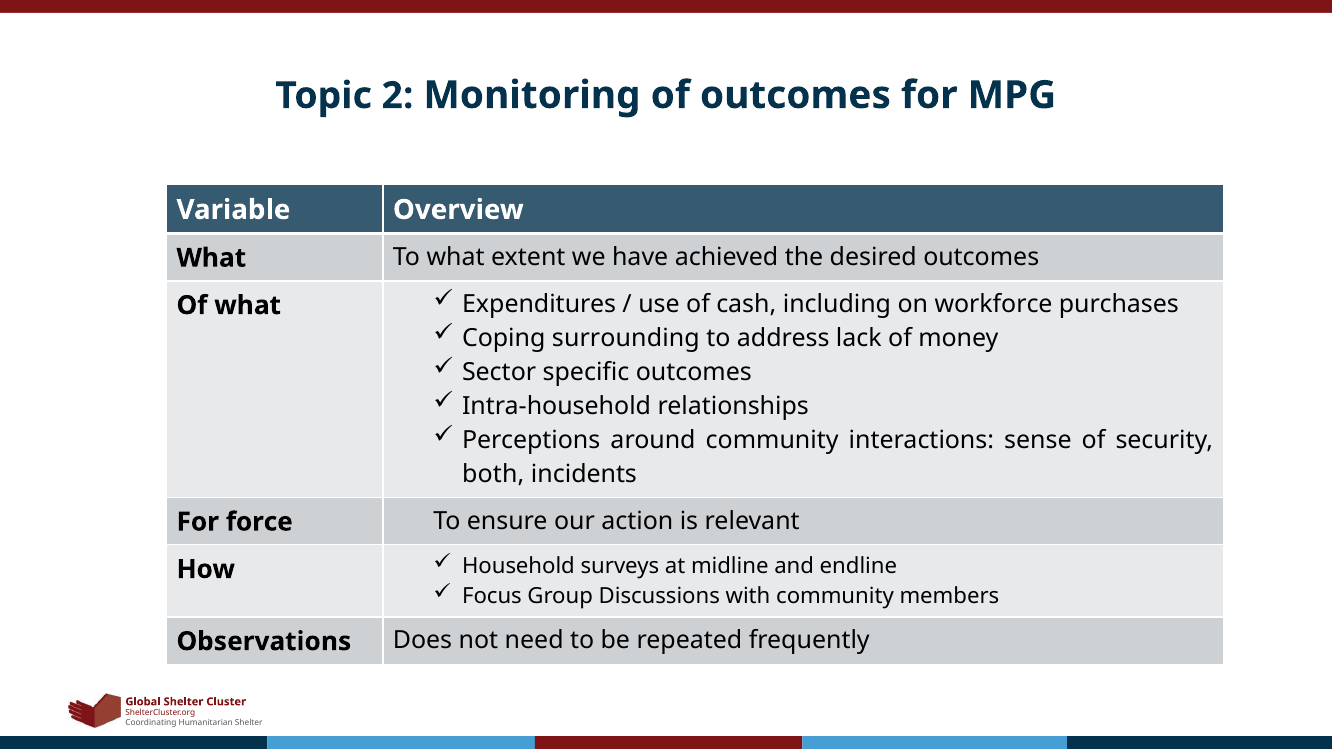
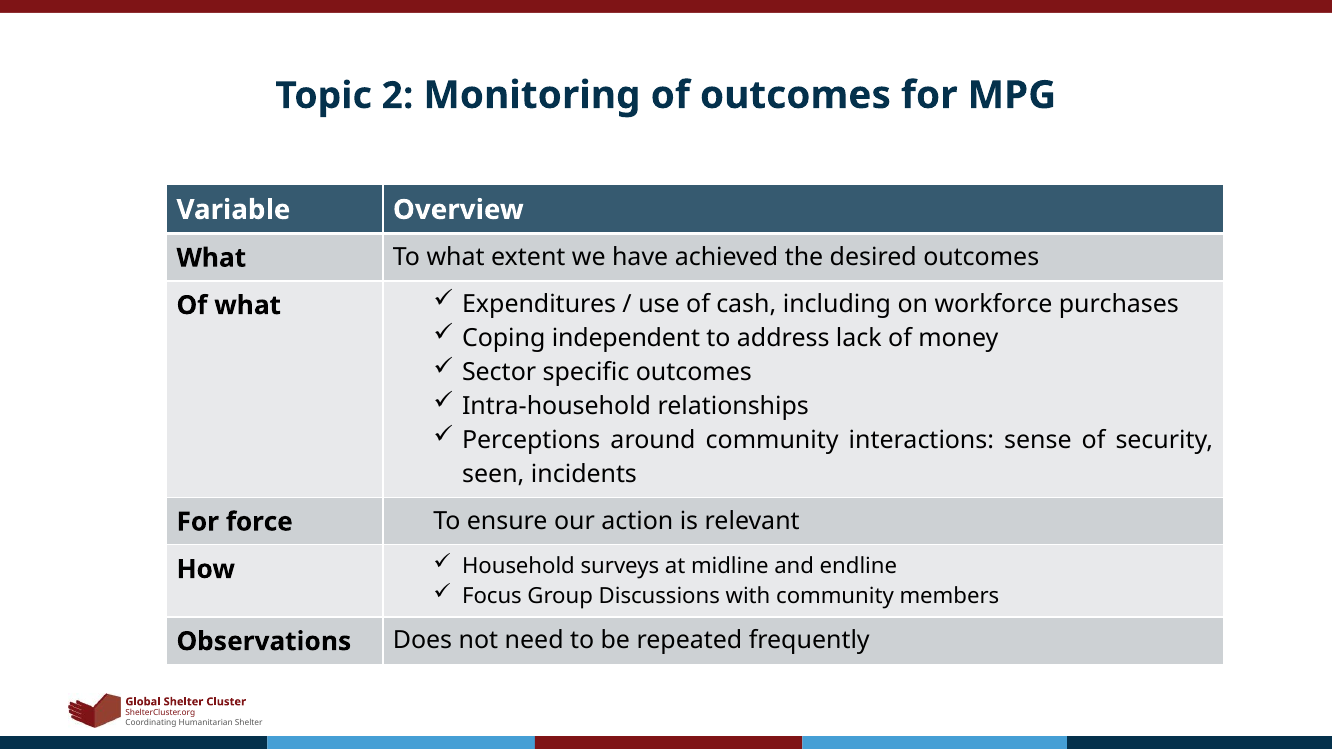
surrounding: surrounding -> independent
both: both -> seen
